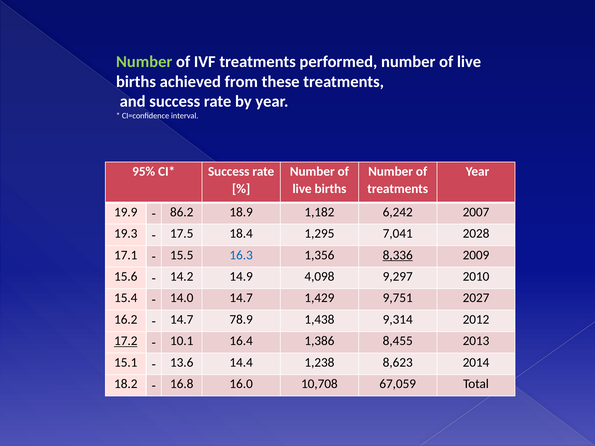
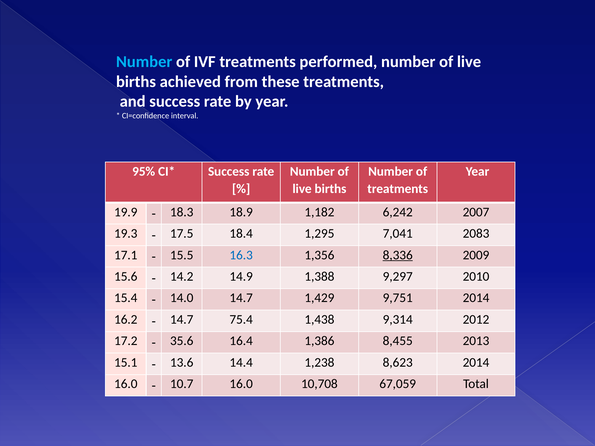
Number at (144, 62) colour: light green -> light blue
86.2: 86.2 -> 18.3
2028: 2028 -> 2083
4,098: 4,098 -> 1,388
9,751 2027: 2027 -> 2014
78.9: 78.9 -> 75.4
17.2 underline: present -> none
10.1: 10.1 -> 35.6
18.2 at (126, 384): 18.2 -> 16.0
16.8: 16.8 -> 10.7
